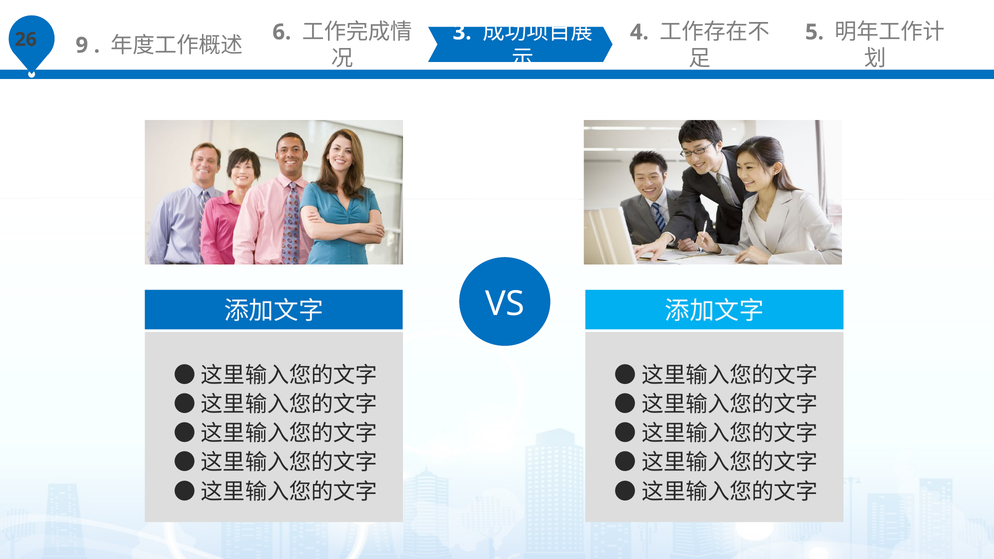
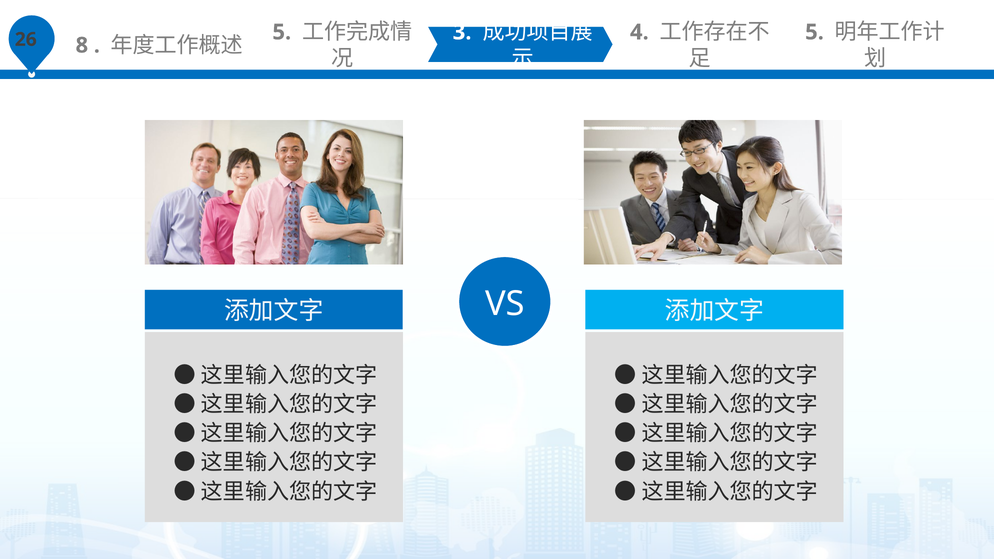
9: 9 -> 8
6 at (282, 32): 6 -> 5
